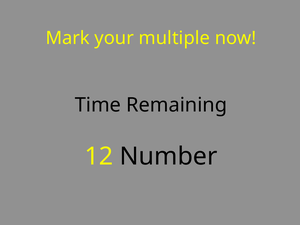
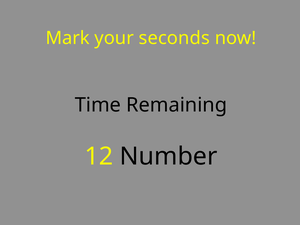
multiple: multiple -> seconds
